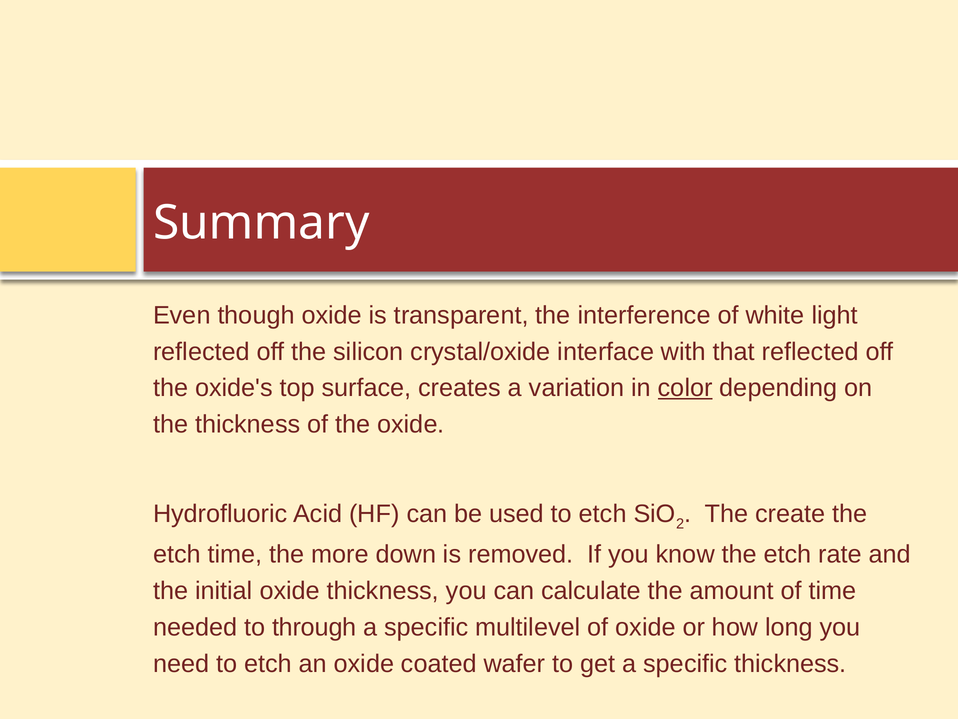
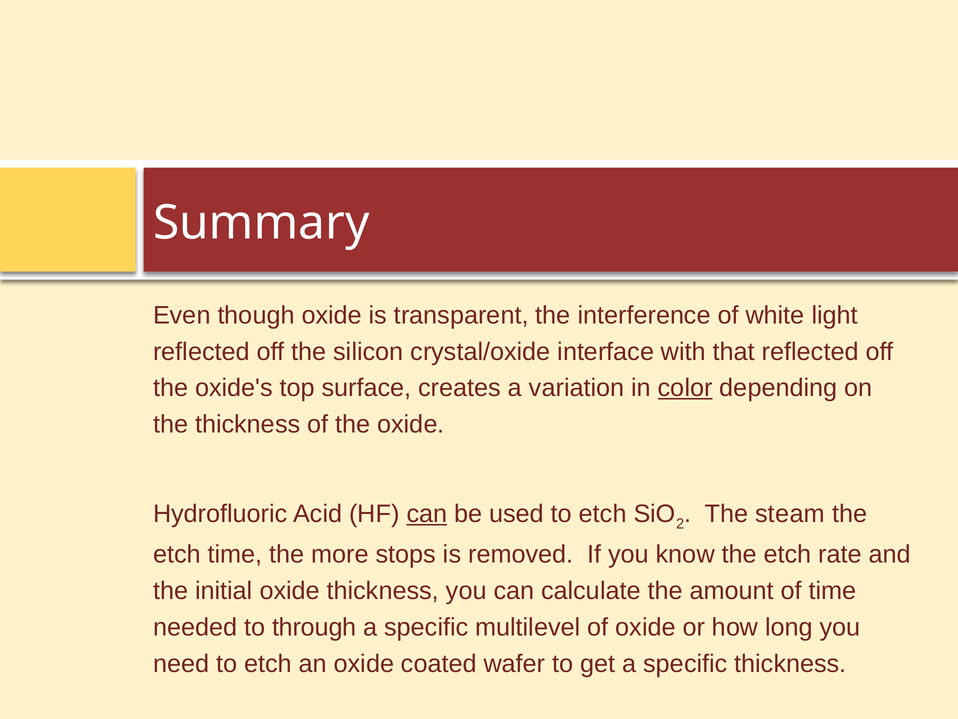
can at (427, 514) underline: none -> present
create: create -> steam
down: down -> stops
